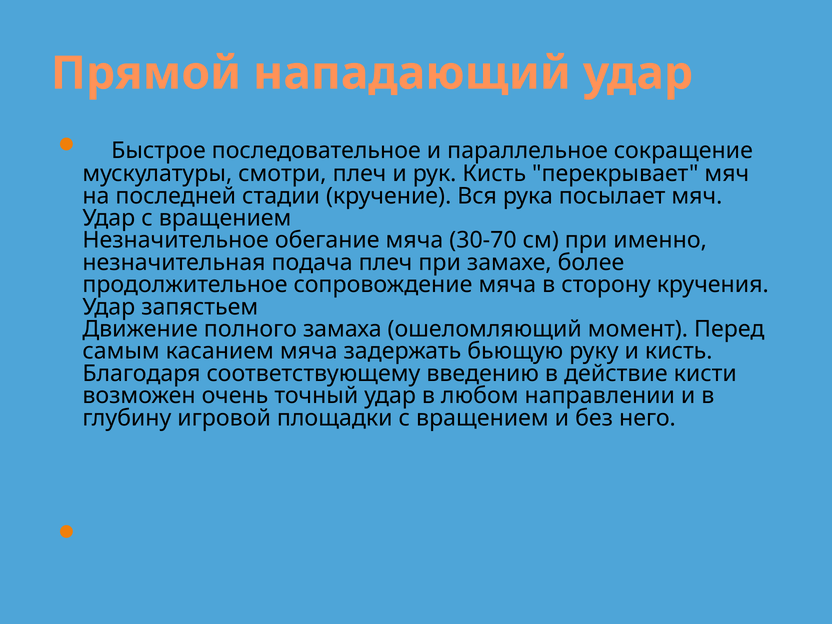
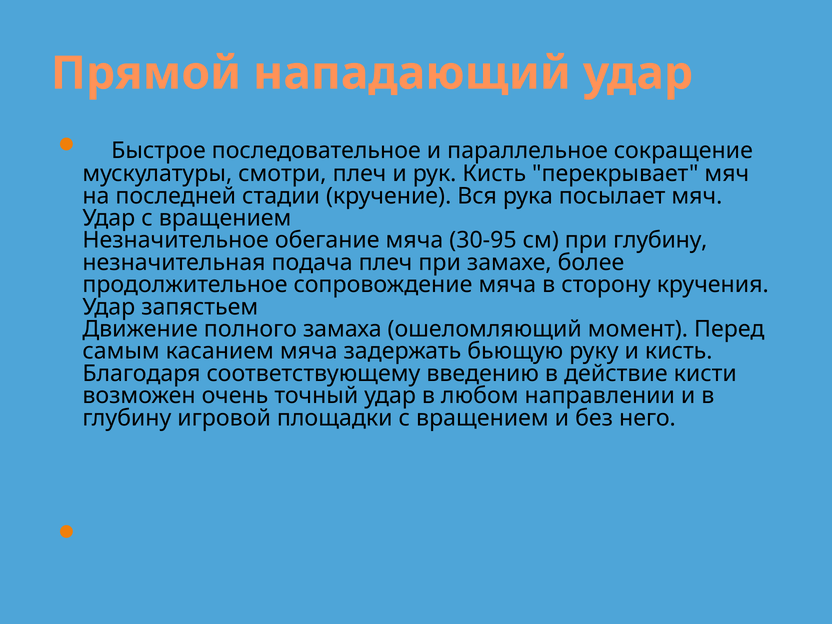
30-70: 30-70 -> 30-95
при именно: именно -> глубину
